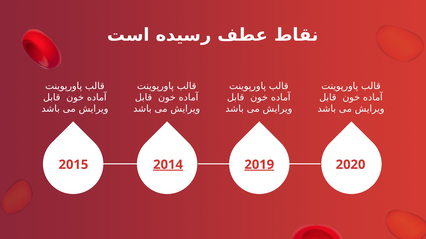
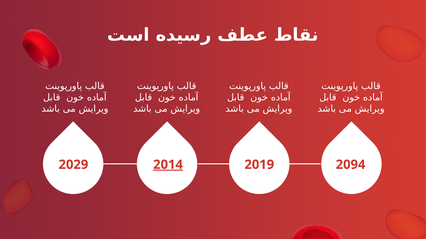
2015: 2015 -> 2029
2019 underline: present -> none
2020: 2020 -> 2094
